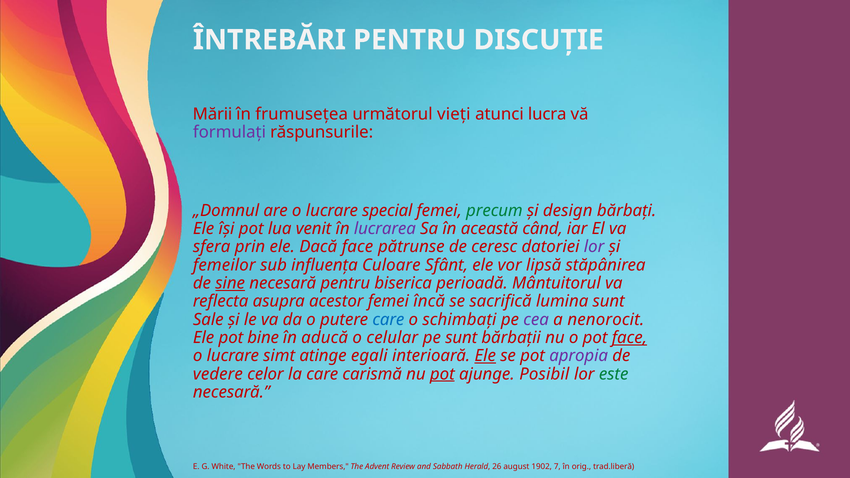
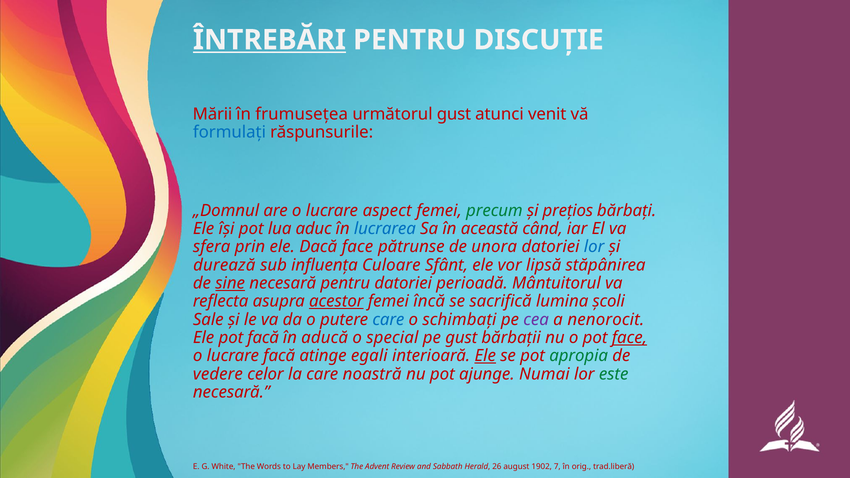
ÎNTREBĂRI underline: none -> present
următorul vieți: vieți -> gust
lucra: lucra -> venit
formulați colour: purple -> blue
special: special -> aspect
design: design -> prețios
venit: venit -> aduc
lucrarea colour: purple -> blue
ceresc: ceresc -> unora
lor at (594, 247) colour: purple -> blue
femeilor: femeilor -> durează
pentru biserica: biserica -> datoriei
acestor underline: none -> present
lumina sunt: sunt -> școli
pot bine: bine -> facă
celular: celular -> special
pe sunt: sunt -> gust
lucrare simt: simt -> facă
apropia colour: purple -> green
carismă: carismă -> noastră
pot at (442, 374) underline: present -> none
Posibil: Posibil -> Numai
